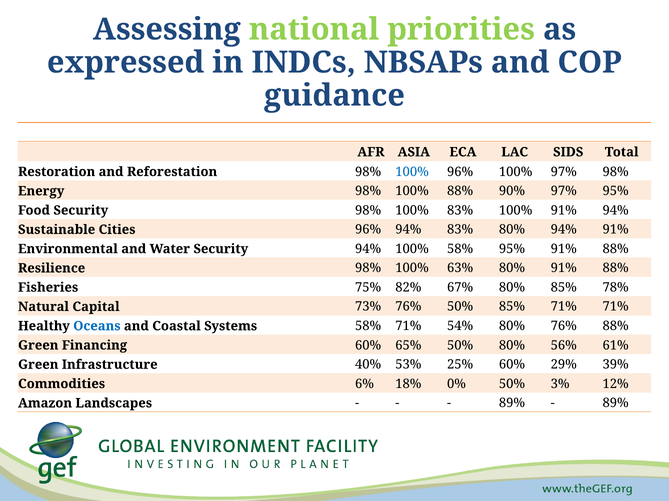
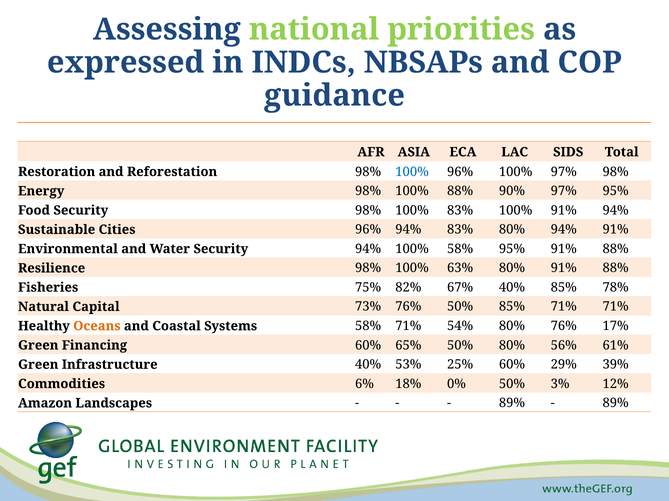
67% 80%: 80% -> 40%
Oceans colour: blue -> orange
76% 88%: 88% -> 17%
